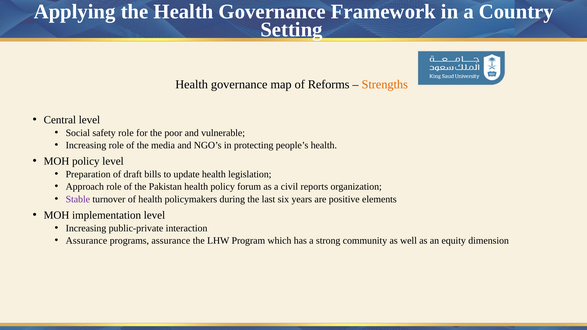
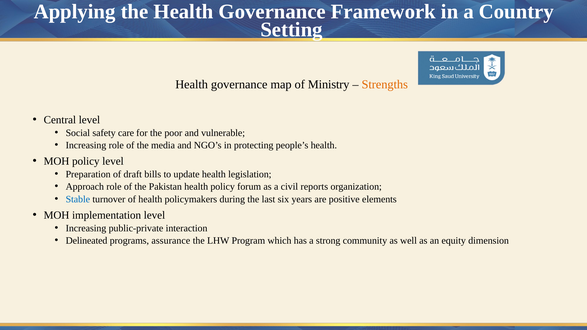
Reforms: Reforms -> Ministry
safety role: role -> care
Stable colour: purple -> blue
Assurance at (86, 241): Assurance -> Delineated
